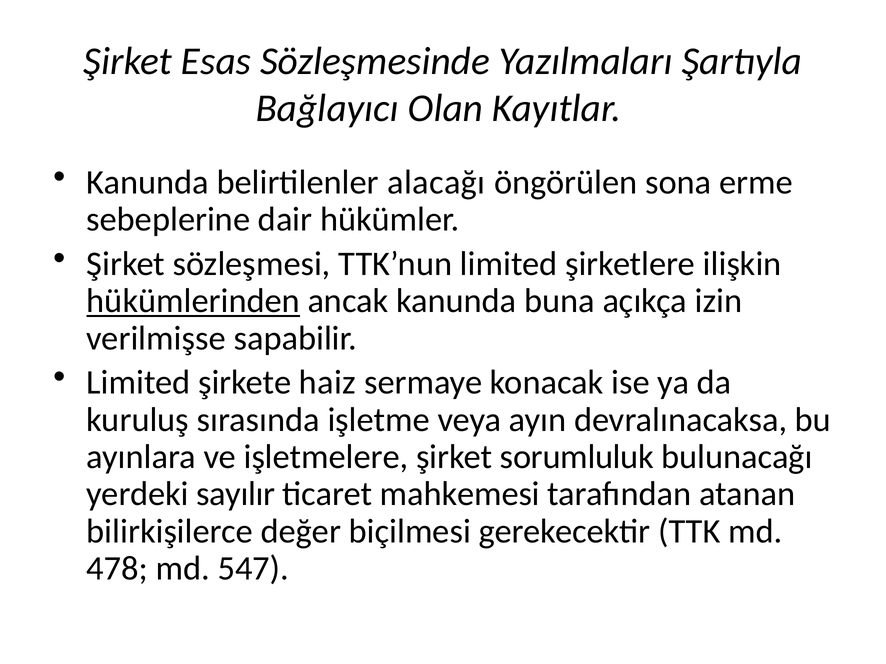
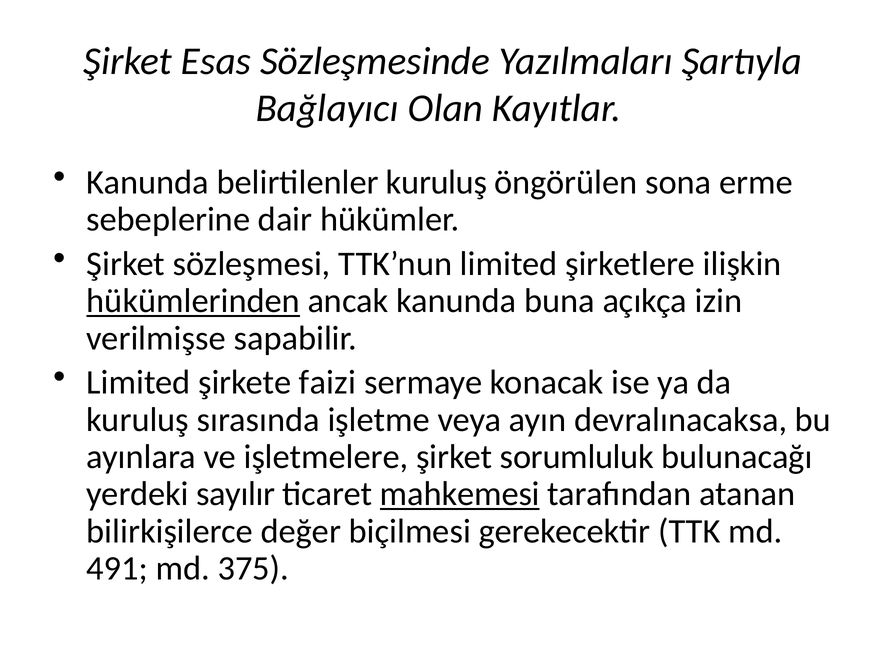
belirtilenler alacağı: alacağı -> kuruluş
haiz: haiz -> faizi
mahkemesi underline: none -> present
478: 478 -> 491
547: 547 -> 375
